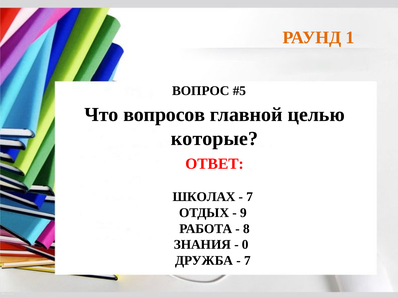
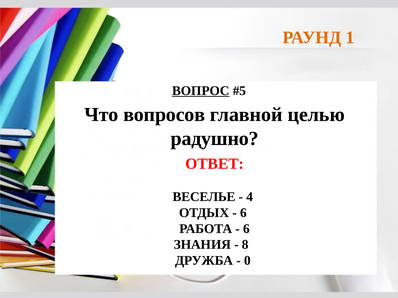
ВОПРОС underline: none -> present
которые: которые -> радушно
ШКОЛАХ: ШКОЛАХ -> ВЕСЕЛЬЕ
7 at (250, 197): 7 -> 4
9 at (243, 213): 9 -> 6
8 at (246, 229): 8 -> 6
0: 0 -> 8
7 at (247, 261): 7 -> 0
